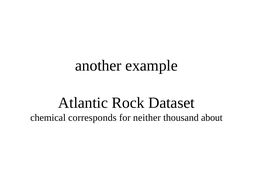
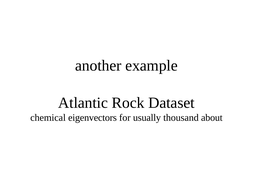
corresponds: corresponds -> eigenvectors
neither: neither -> usually
